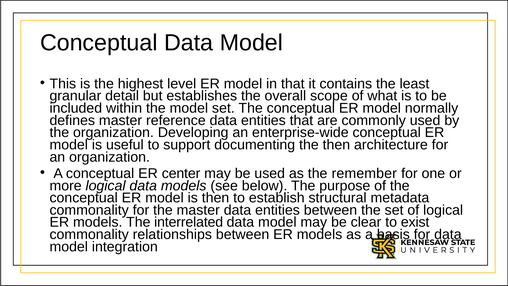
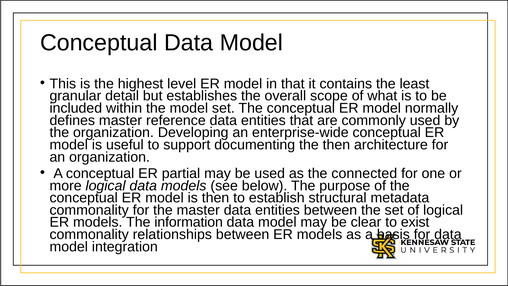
center: center -> partial
remember: remember -> connected
interrelated: interrelated -> information
